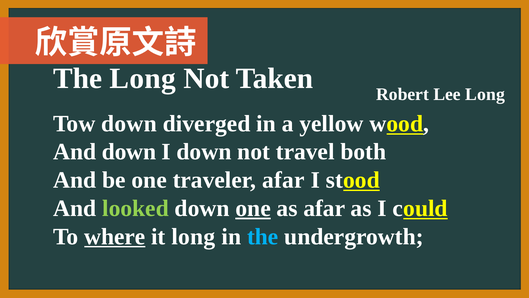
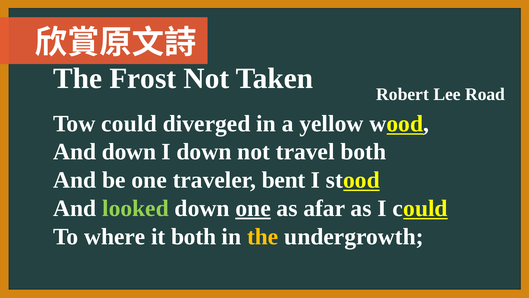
The Long: Long -> Frost
Lee Long: Long -> Road
Tow down: down -> could
traveler afar: afar -> bent
where underline: present -> none
it long: long -> both
the at (263, 236) colour: light blue -> yellow
